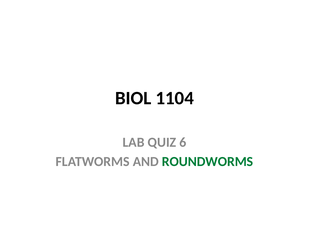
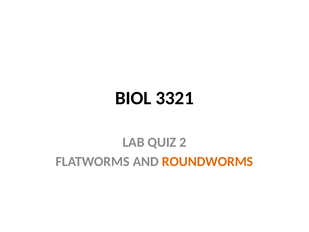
1104: 1104 -> 3321
6: 6 -> 2
ROUNDWORMS colour: green -> orange
